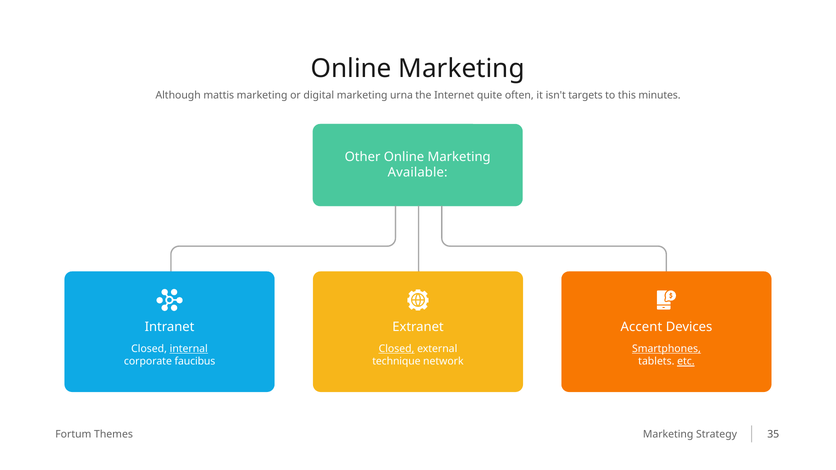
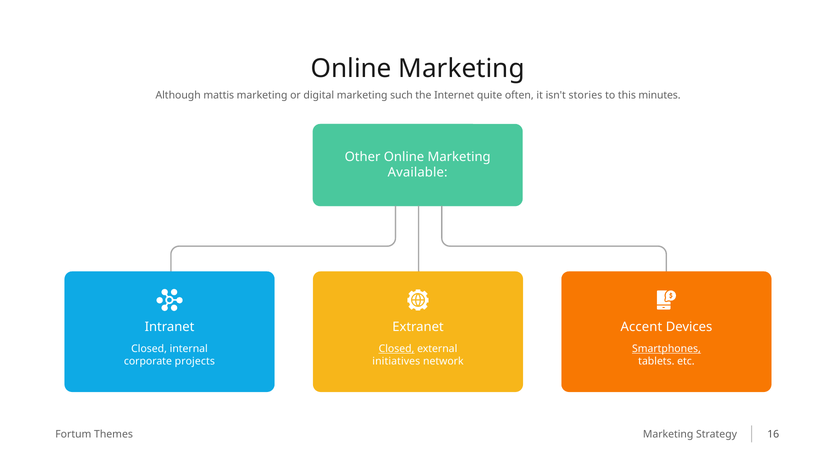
urna: urna -> such
targets: targets -> stories
internal underline: present -> none
faucibus: faucibus -> projects
technique: technique -> initiatives
etc underline: present -> none
35: 35 -> 16
